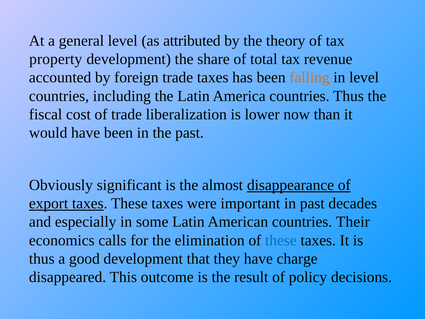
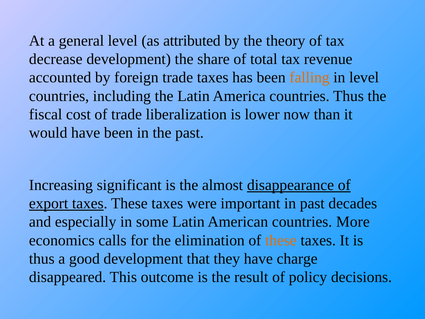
property: property -> decrease
Obviously: Obviously -> Increasing
Their: Their -> More
these at (281, 240) colour: blue -> orange
